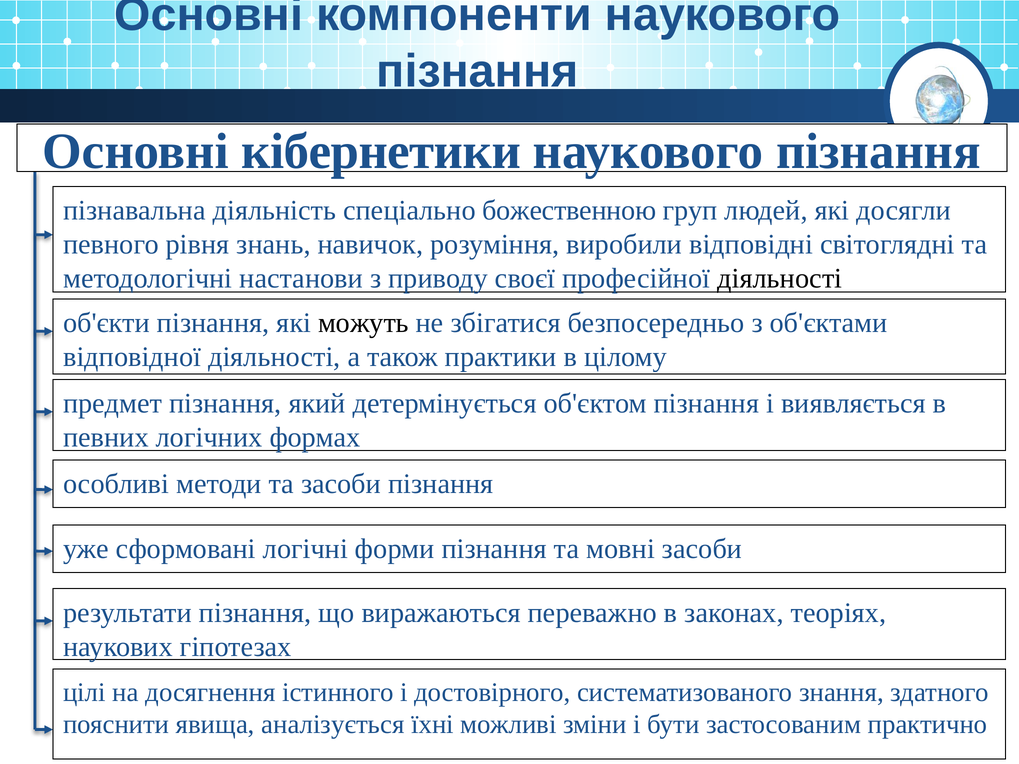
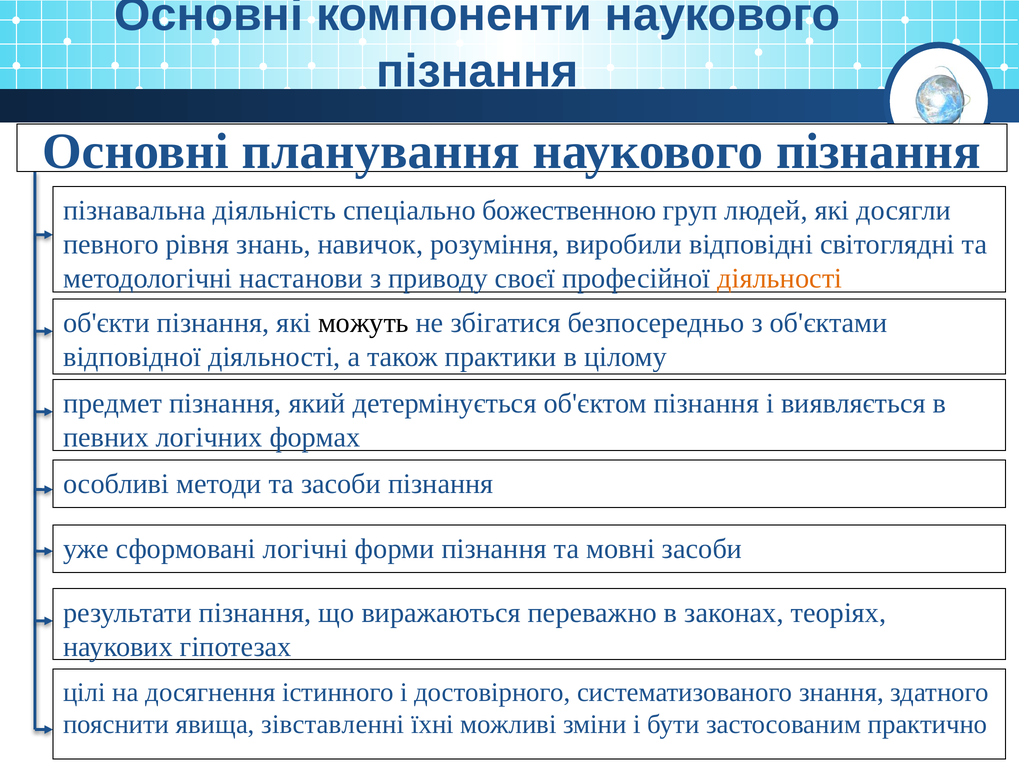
кібернетики: кібернетики -> планування
діяльності at (780, 279) colour: black -> orange
аналізується: аналізується -> зівставленні
